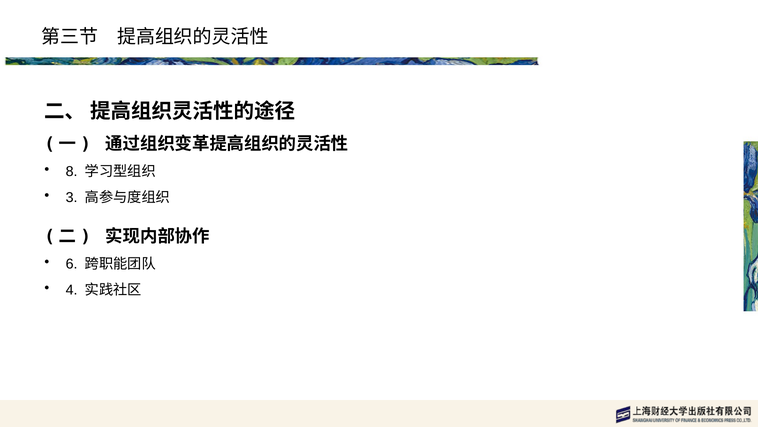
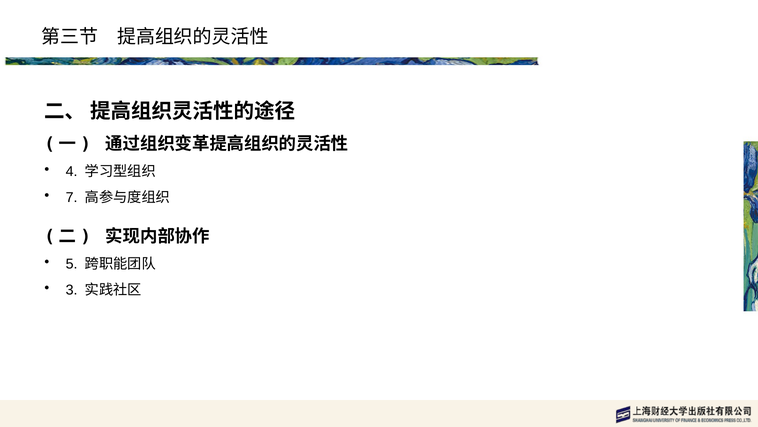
8: 8 -> 4
3: 3 -> 7
6: 6 -> 5
4: 4 -> 3
